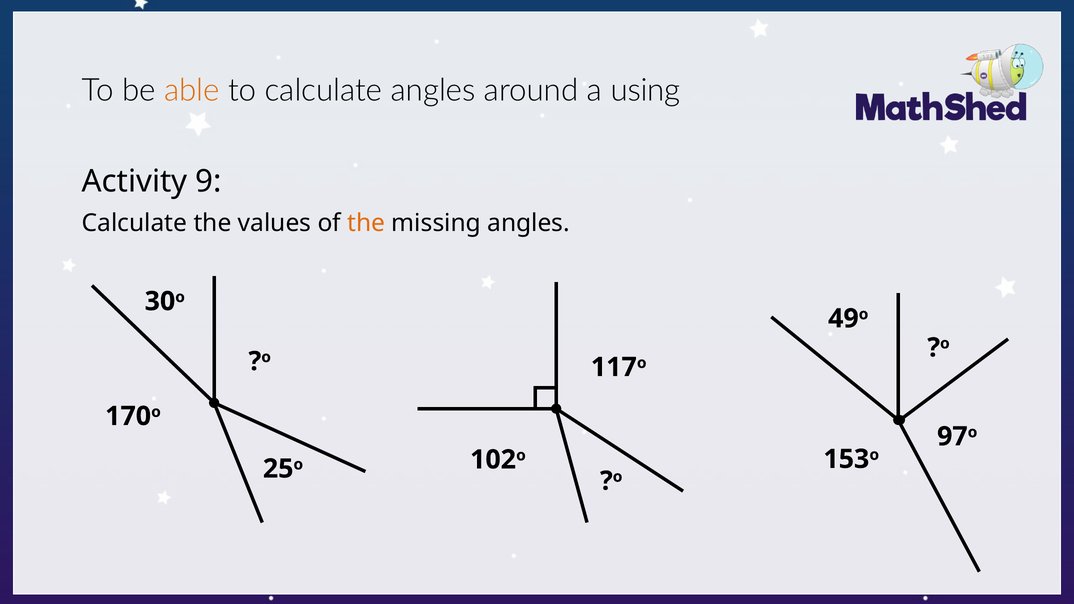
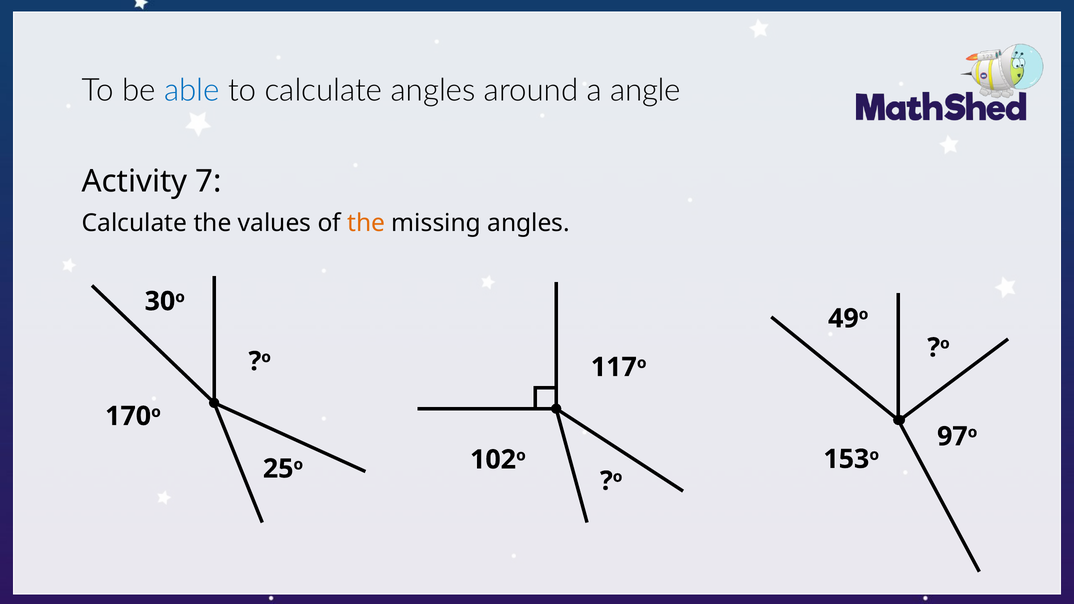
able colour: orange -> blue
using: using -> angle
9: 9 -> 7
